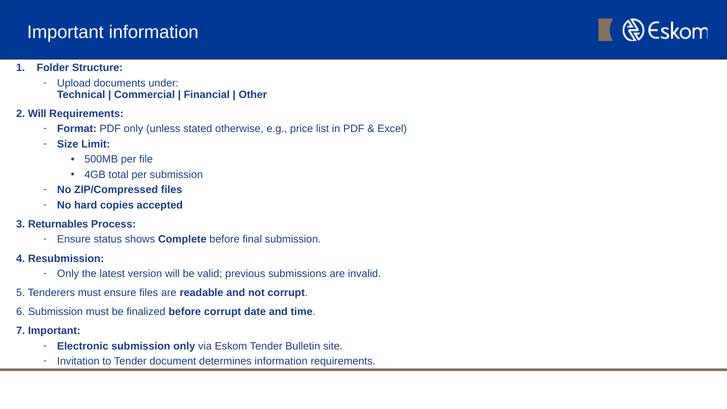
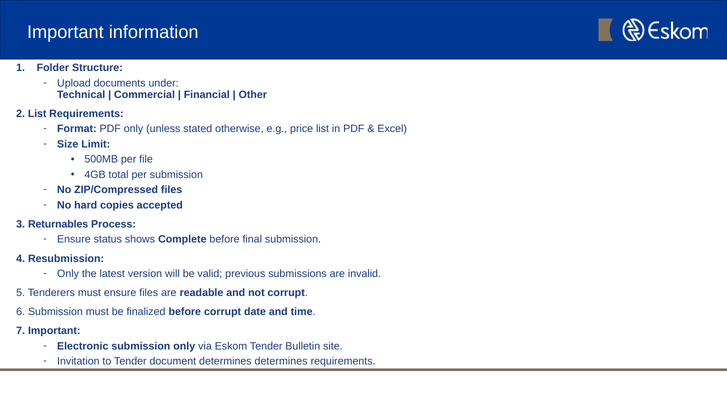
2 Will: Will -> List
determines information: information -> determines
